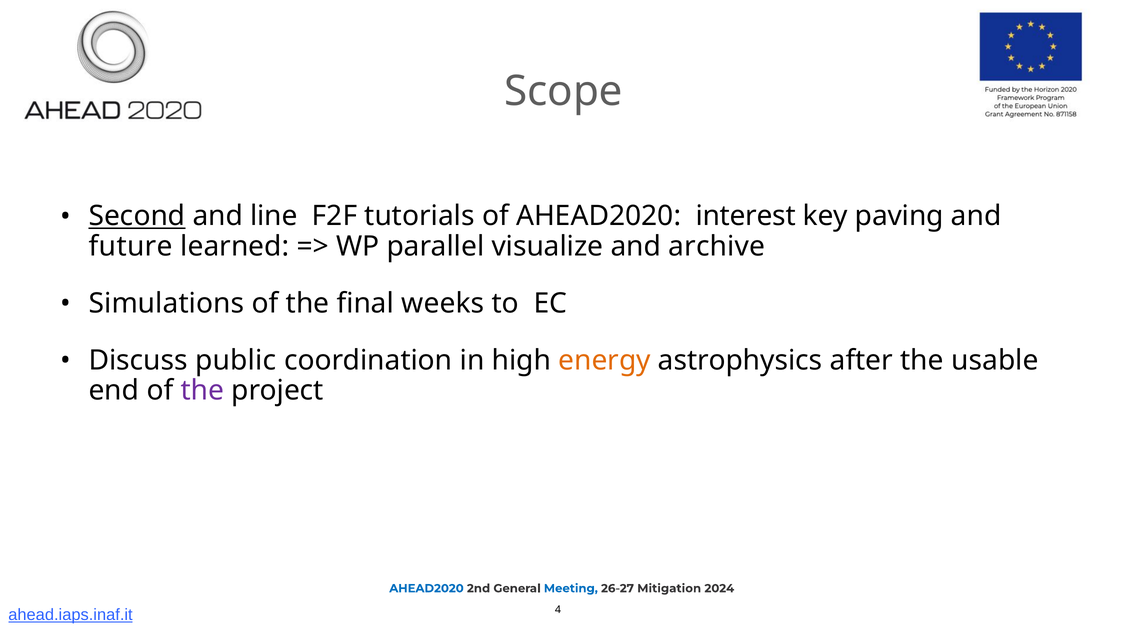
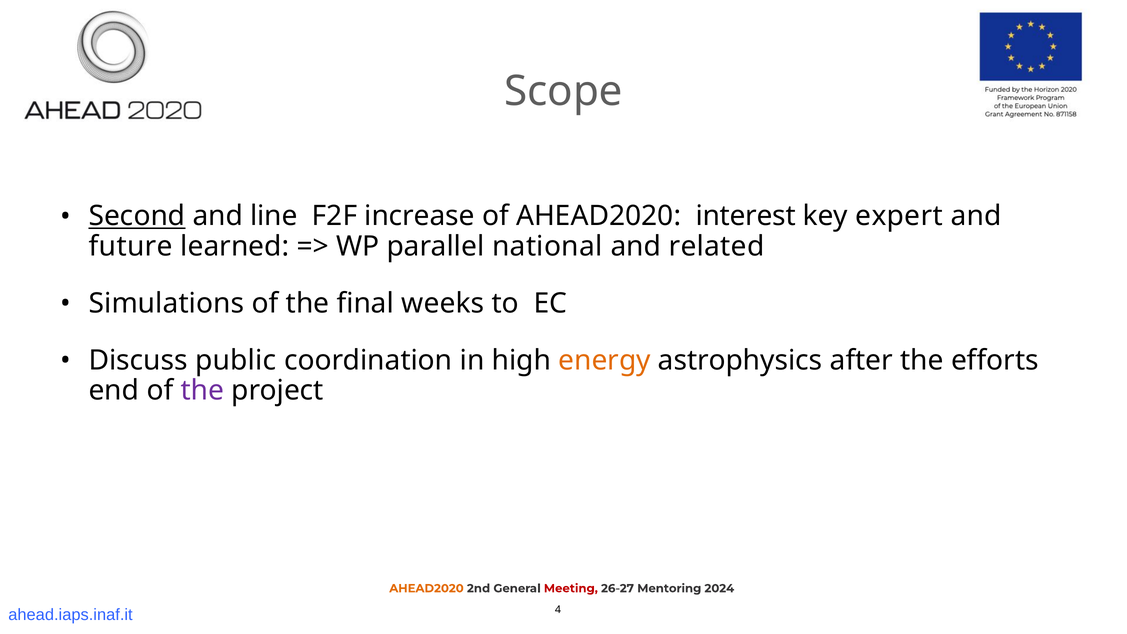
tutorials: tutorials -> increase
paving: paving -> expert
visualize: visualize -> national
archive: archive -> related
usable: usable -> efforts
AHEAD2020 at (426, 588) colour: blue -> orange
Meeting colour: blue -> red
Mitigation: Mitigation -> Mentoring
ahead.iaps.inaf.it underline: present -> none
